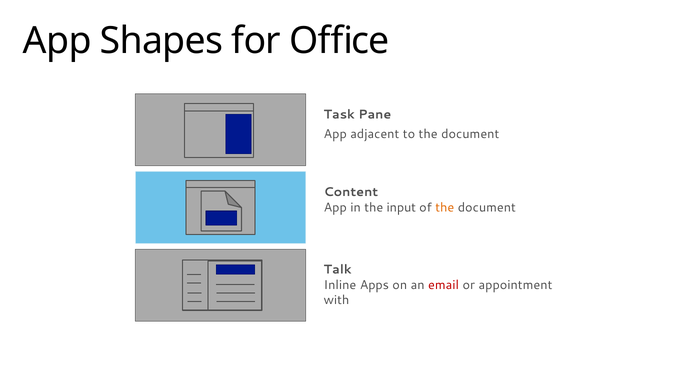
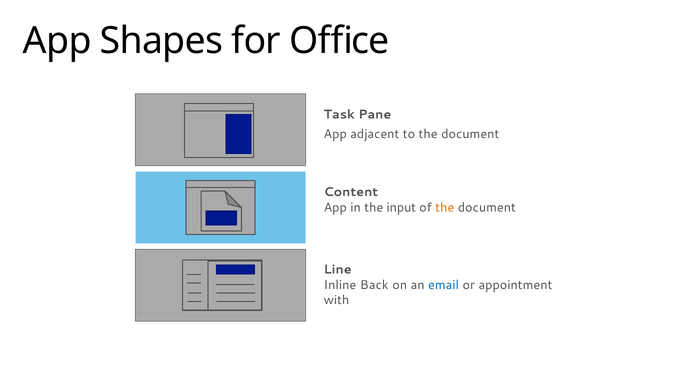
Talk: Talk -> Line
Apps: Apps -> Back
email colour: red -> blue
